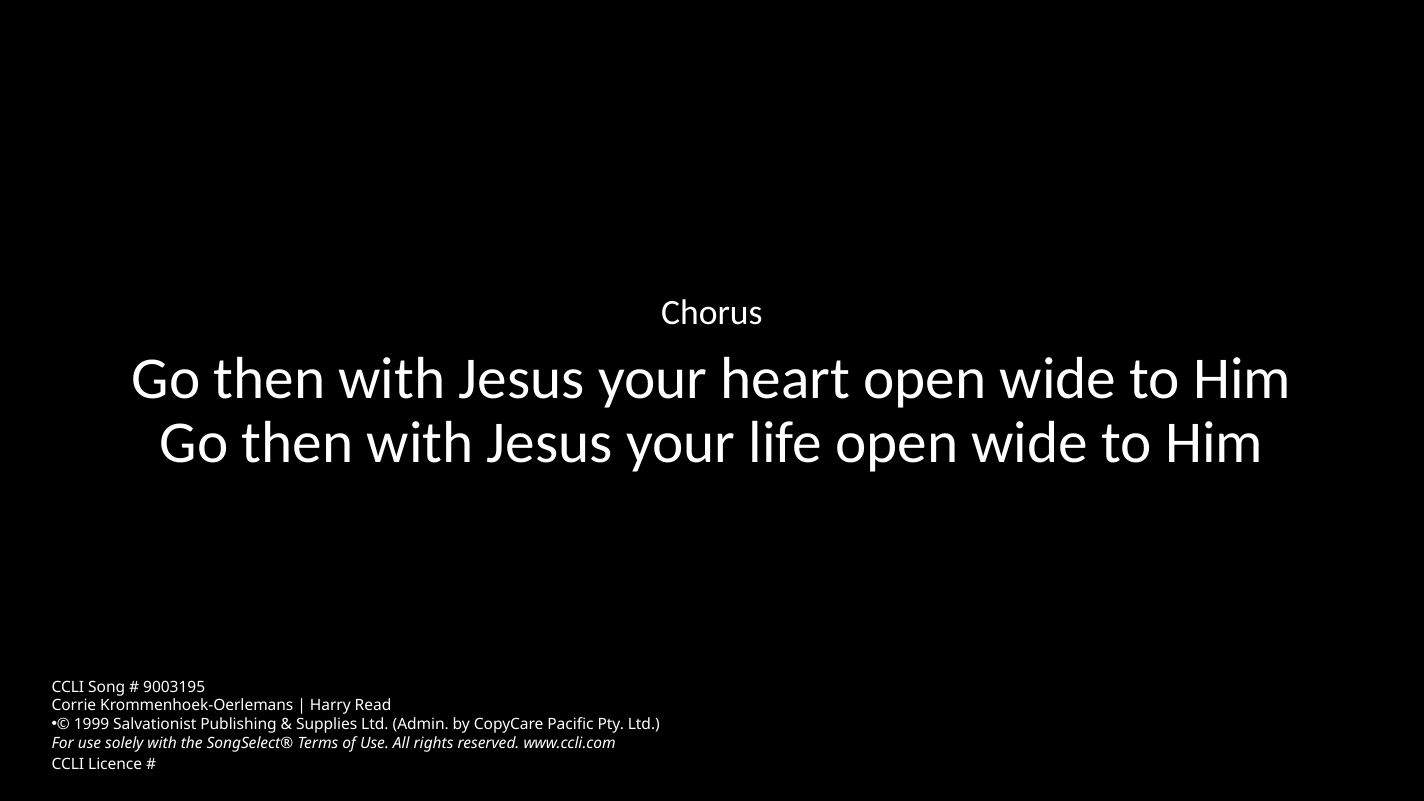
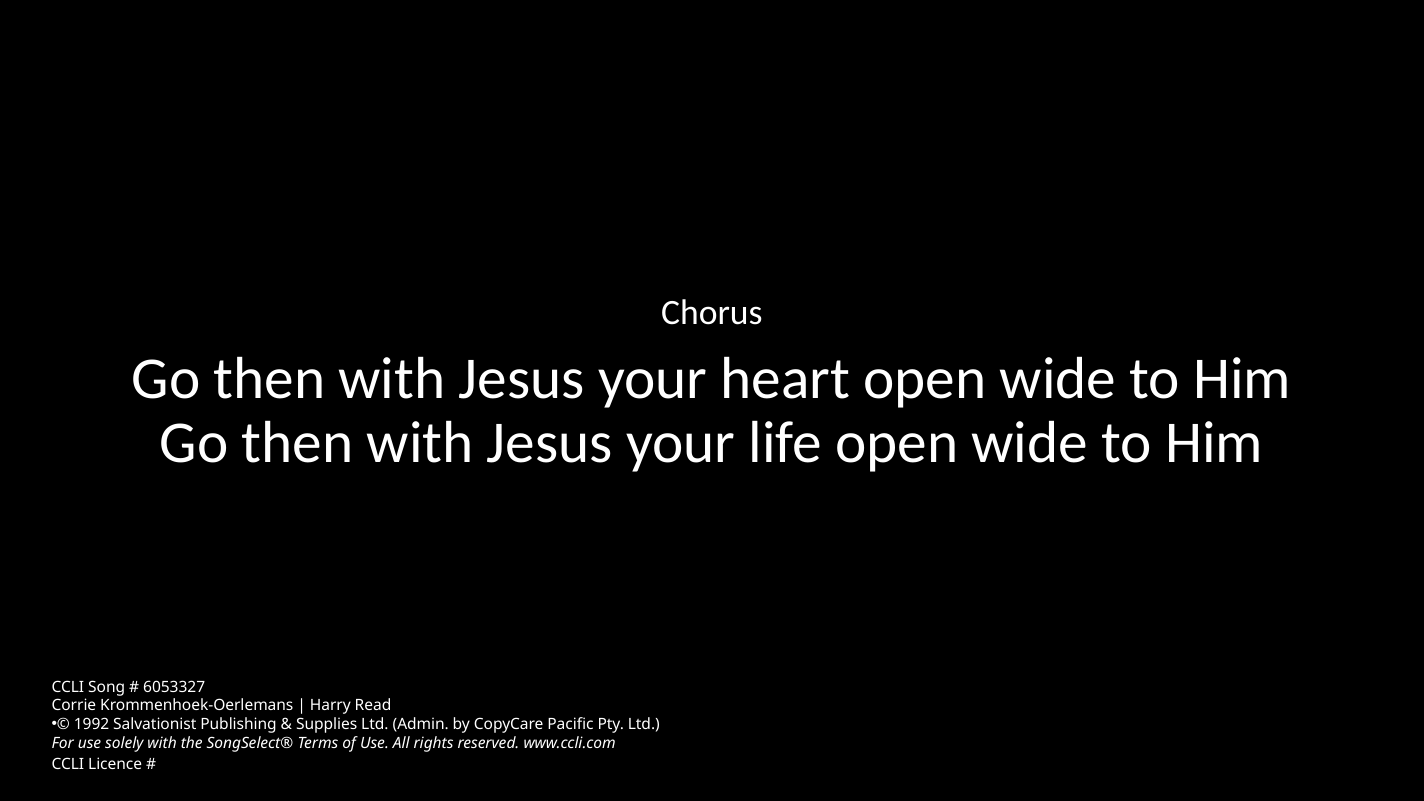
9003195: 9003195 -> 6053327
1999: 1999 -> 1992
